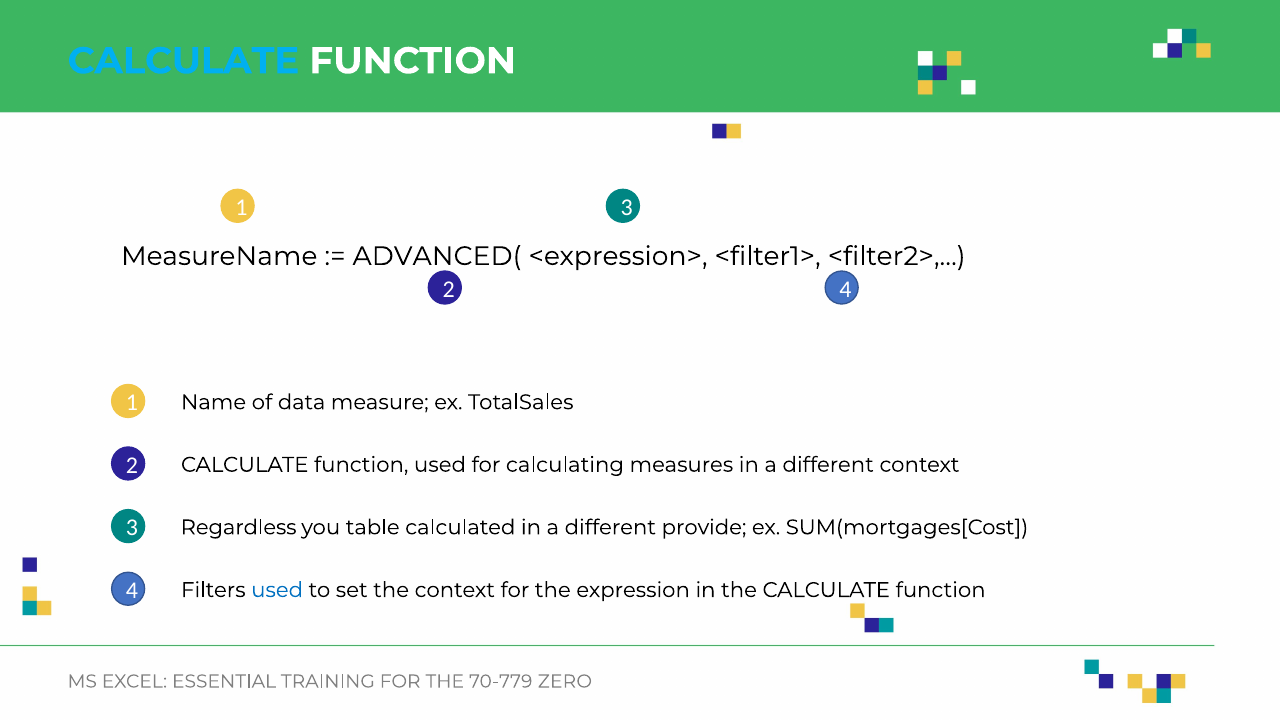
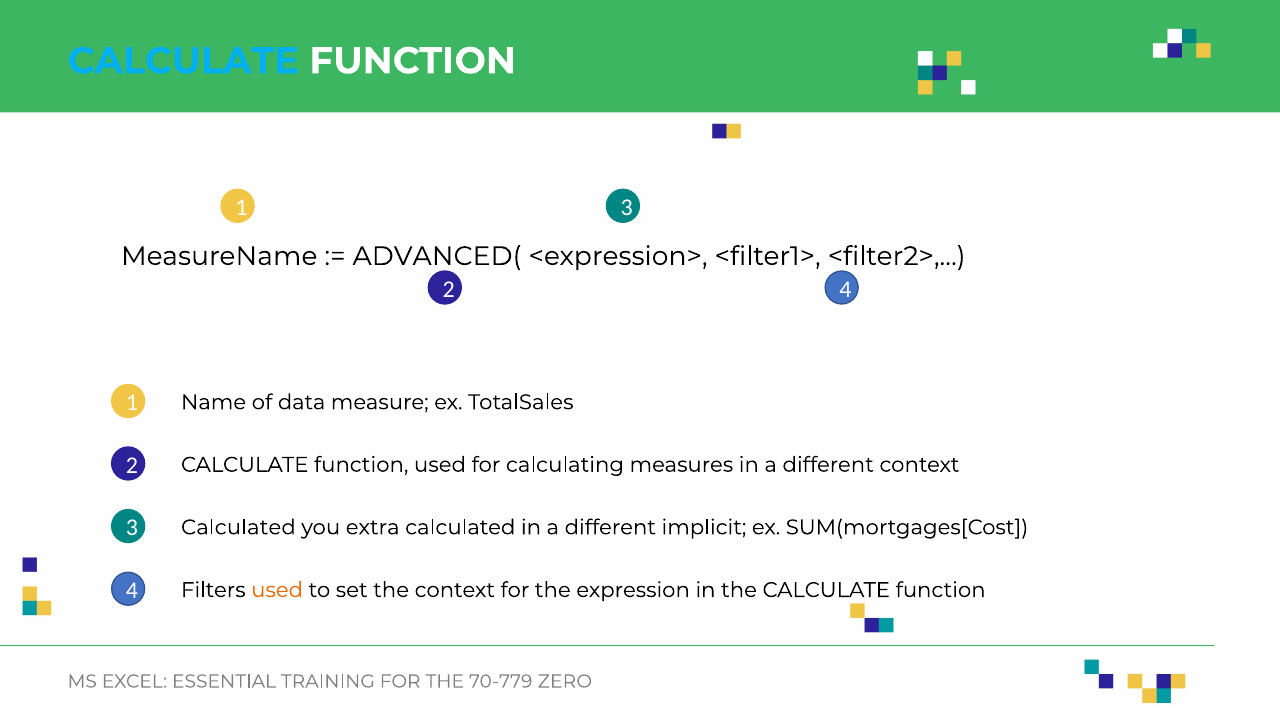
Regardless at (239, 527): Regardless -> Calculated
table: table -> extra
provide: provide -> implicit
used at (277, 590) colour: blue -> orange
